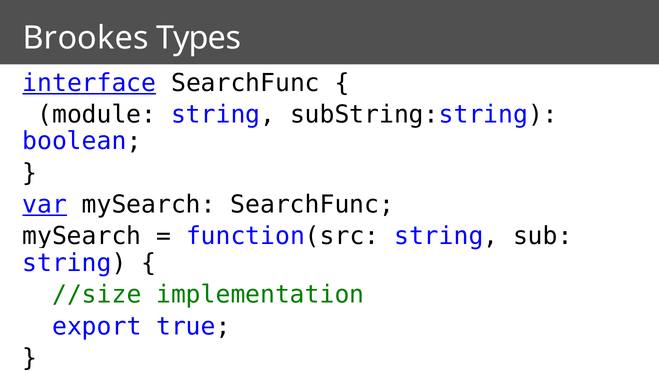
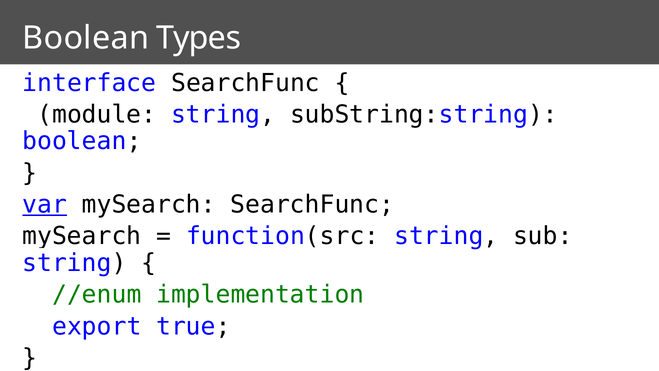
Brookes at (86, 38): Brookes -> Boolean
interface underline: present -> none
//size: //size -> //enum
